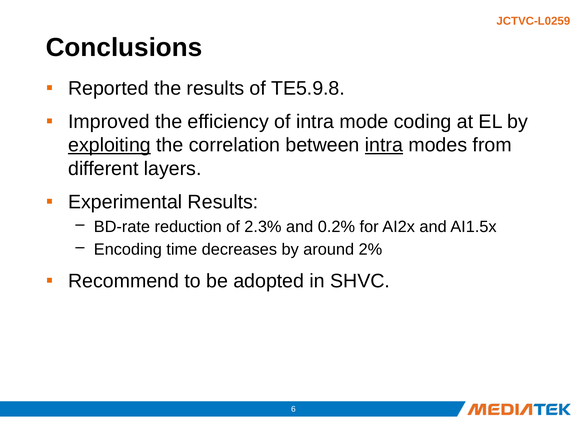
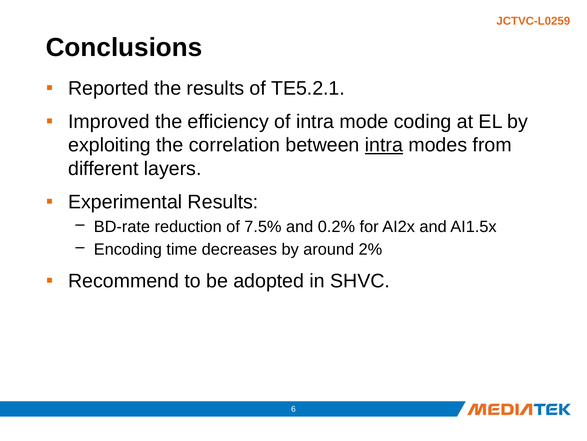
TE5.9.8: TE5.9.8 -> TE5.2.1
exploiting underline: present -> none
2.3%: 2.3% -> 7.5%
